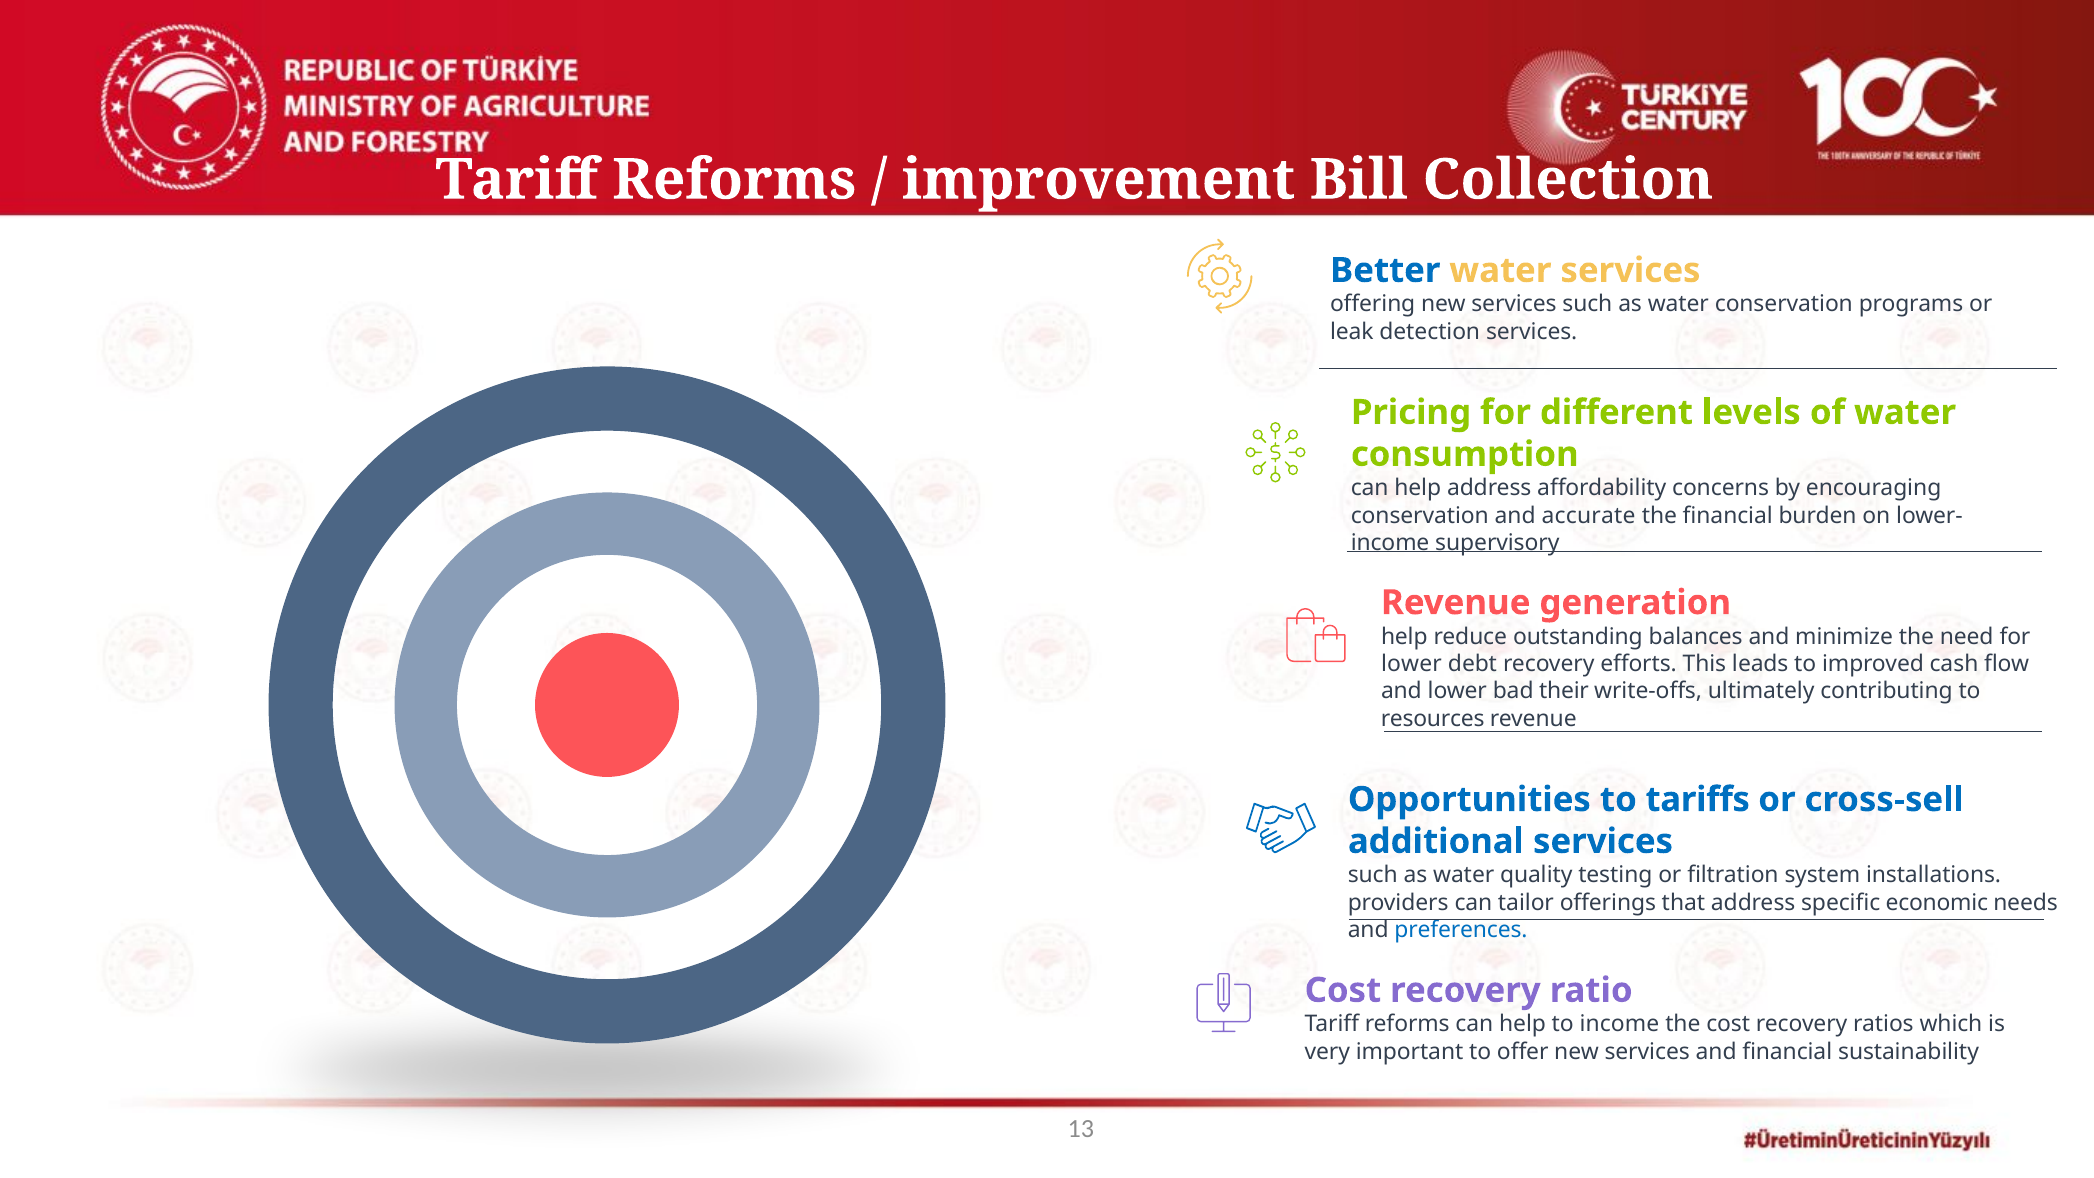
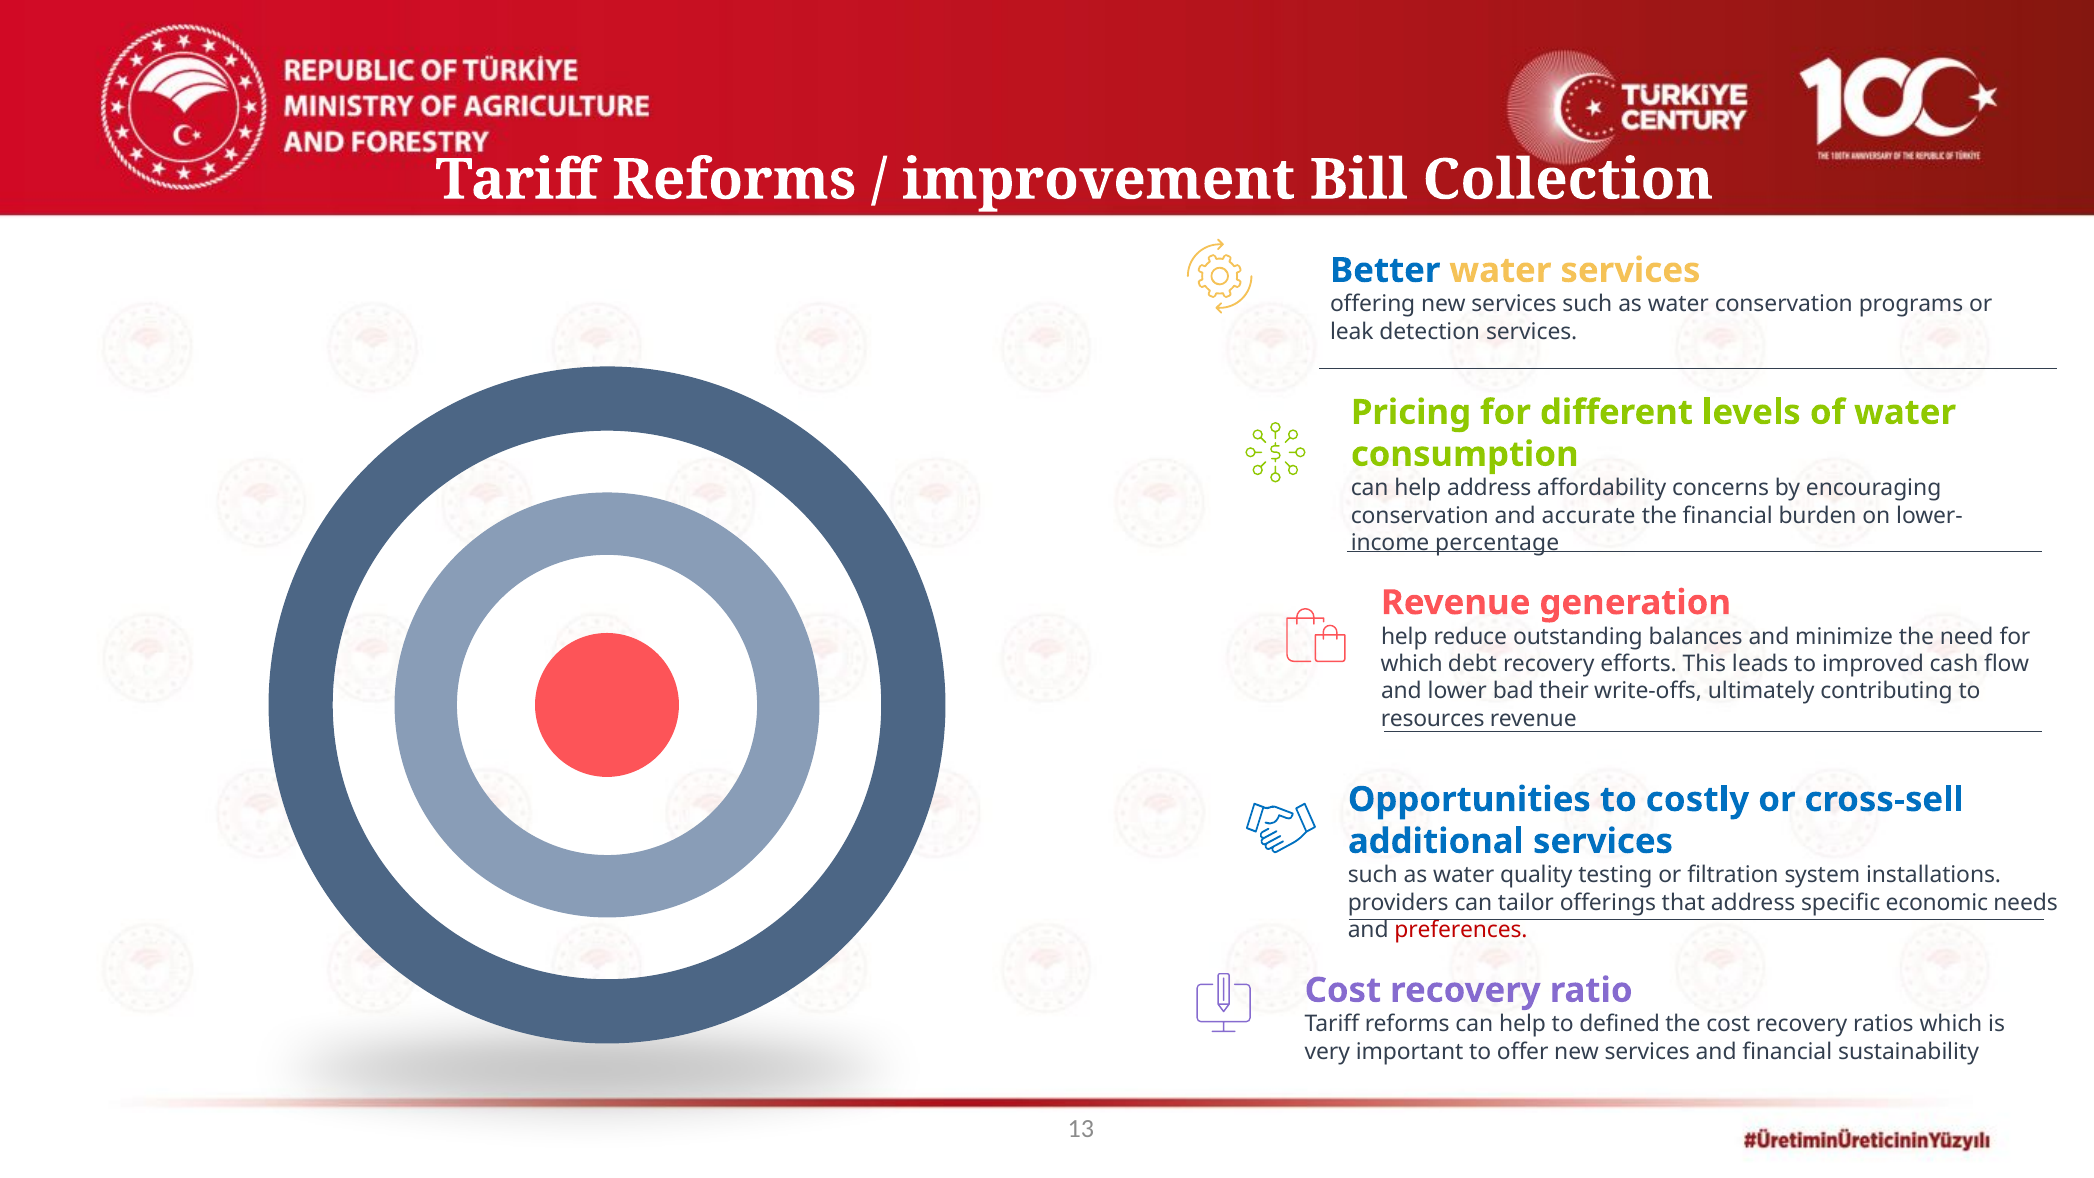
supervisory: supervisory -> percentage
lower at (1411, 664): lower -> which
tariffs: tariffs -> costly
preferences colour: blue -> red
to income: income -> defined
